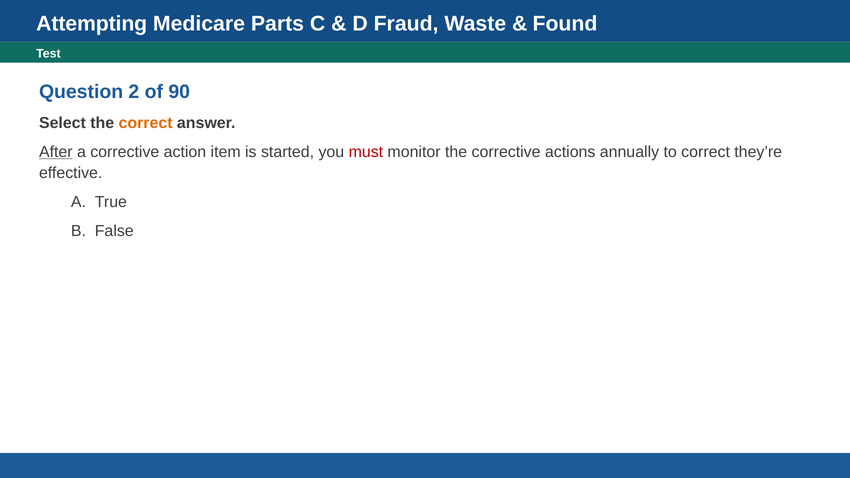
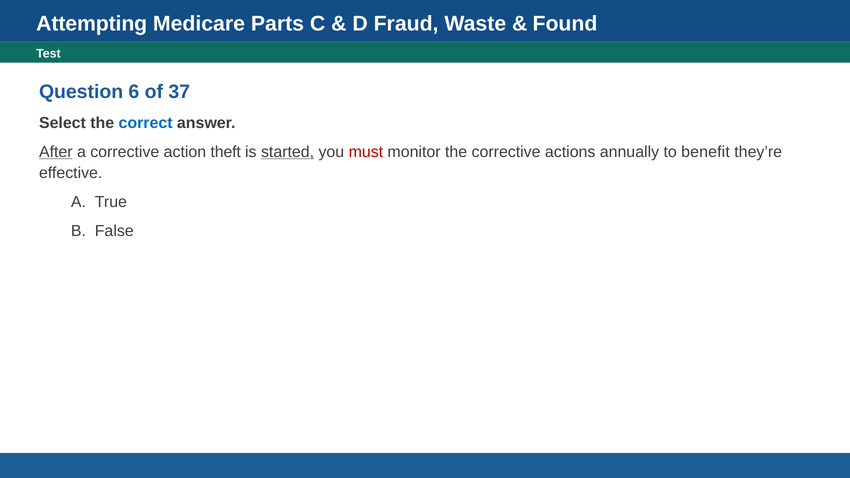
2: 2 -> 6
90: 90 -> 37
correct at (146, 123) colour: orange -> blue
item: item -> theft
started underline: none -> present
to correct: correct -> benefit
